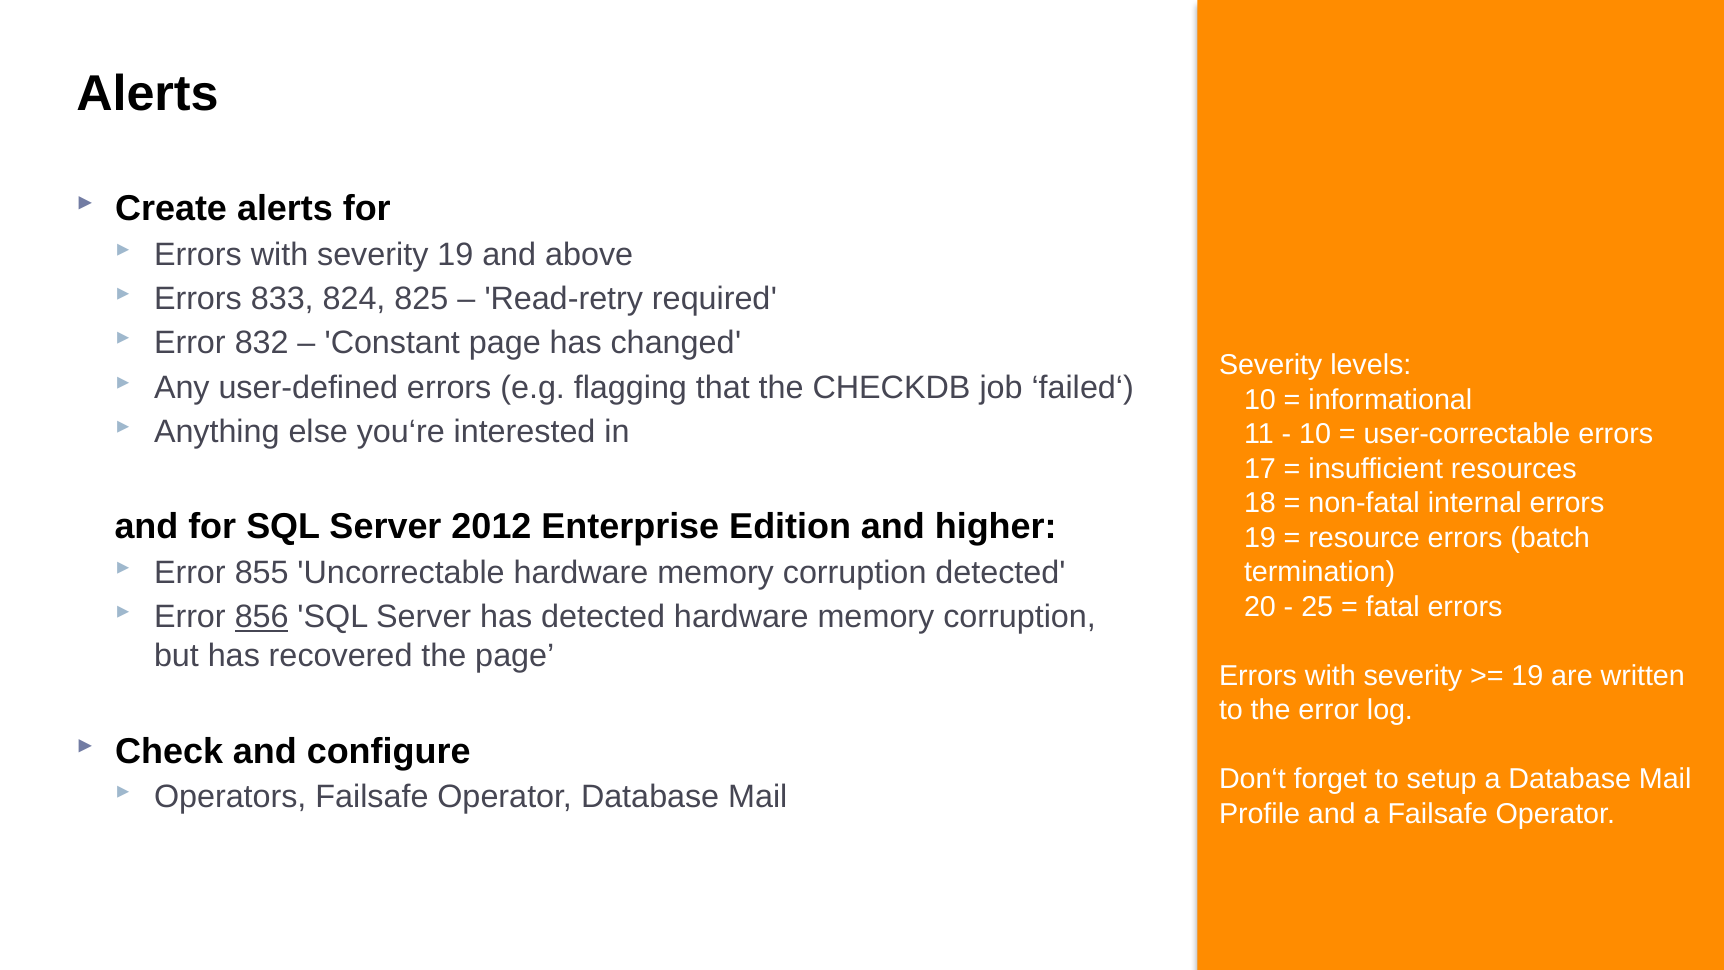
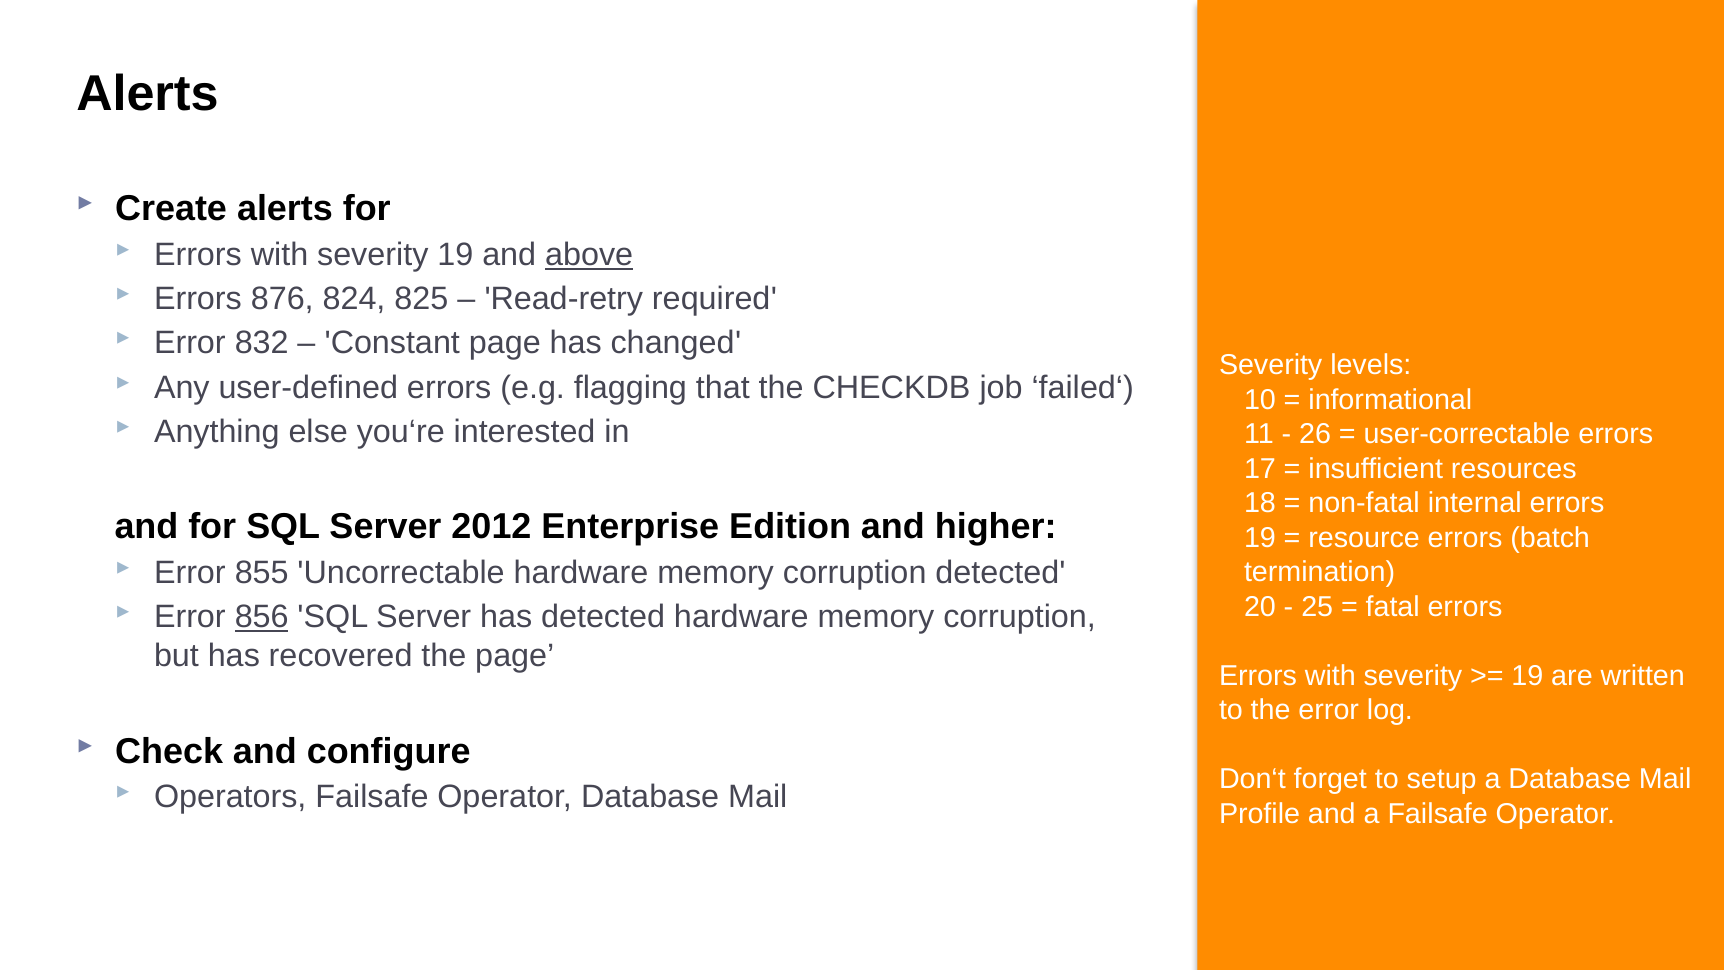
above underline: none -> present
833: 833 -> 876
10 at (1315, 434): 10 -> 26
